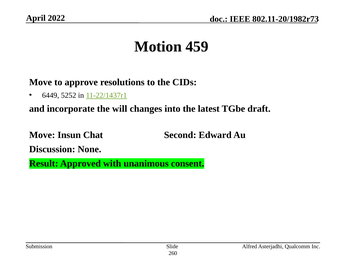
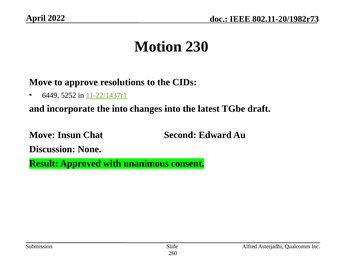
459: 459 -> 230
the will: will -> into
